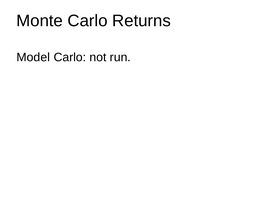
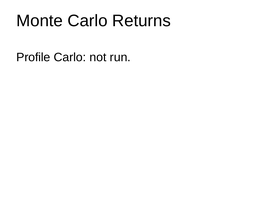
Model: Model -> Profile
